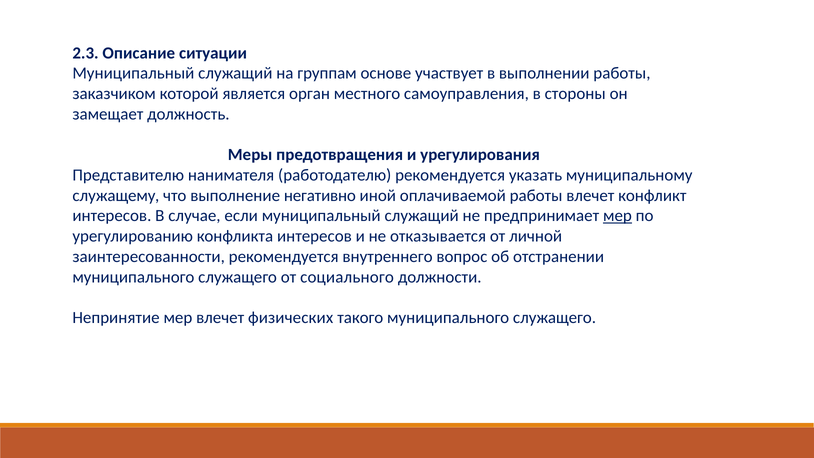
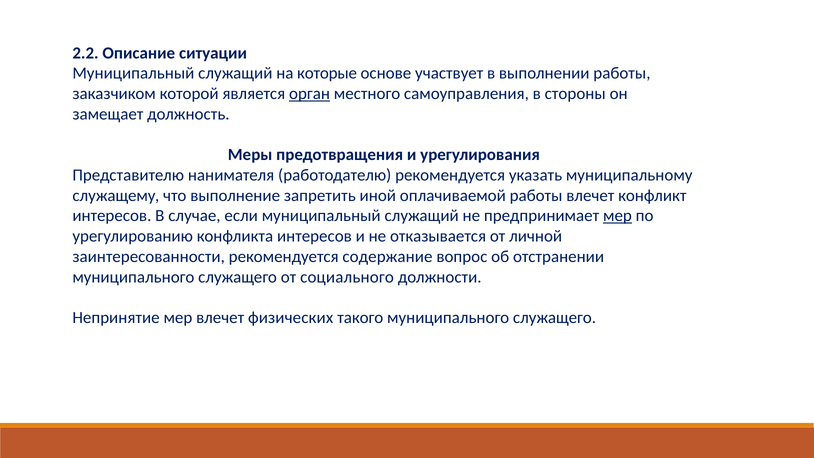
2.3: 2.3 -> 2.2
группам: группам -> которые
орган underline: none -> present
негативно: негативно -> запретить
внутреннего: внутреннего -> содержание
